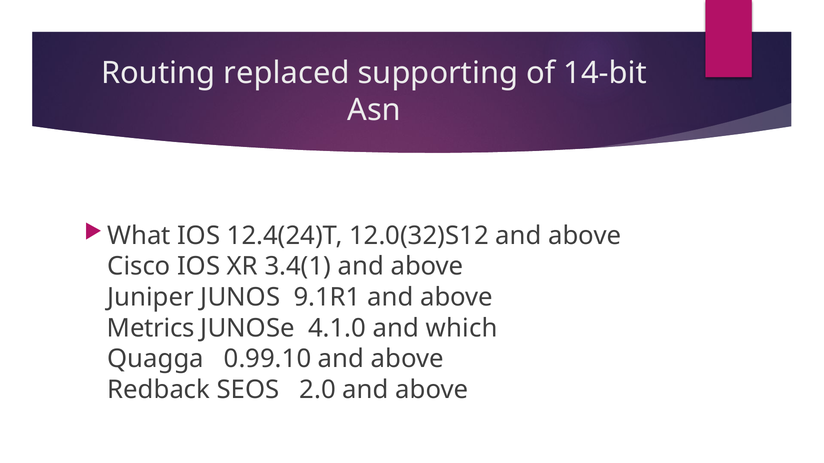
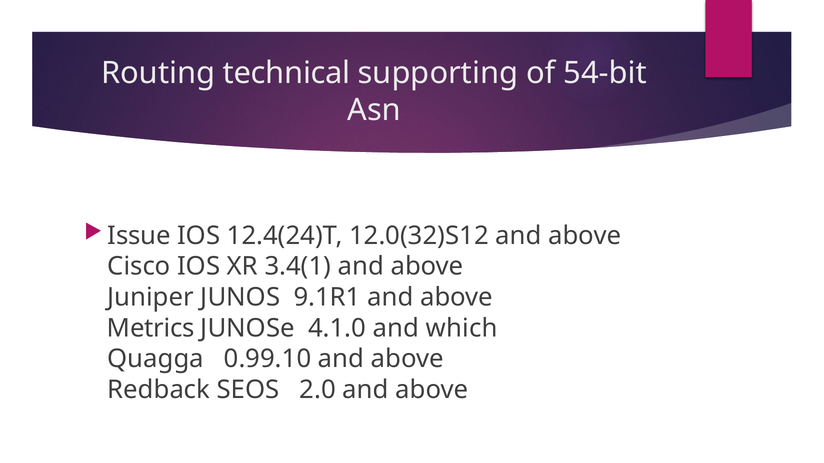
replaced: replaced -> technical
14-bit: 14-bit -> 54-bit
What: What -> Issue
